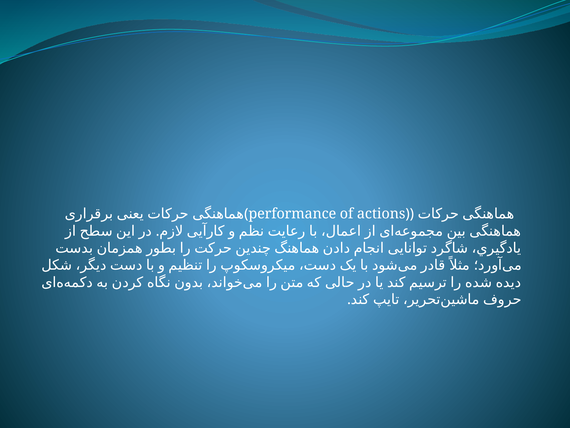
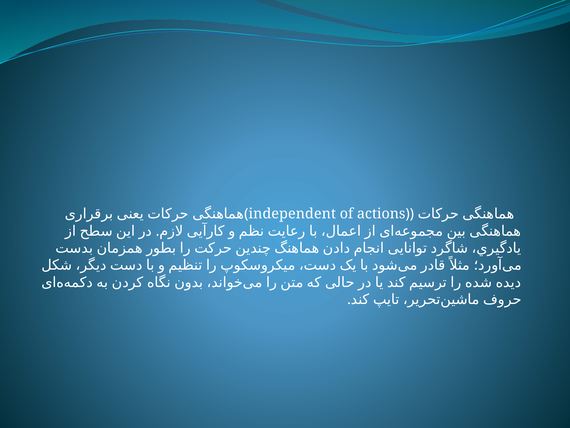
performance: performance -> independent
